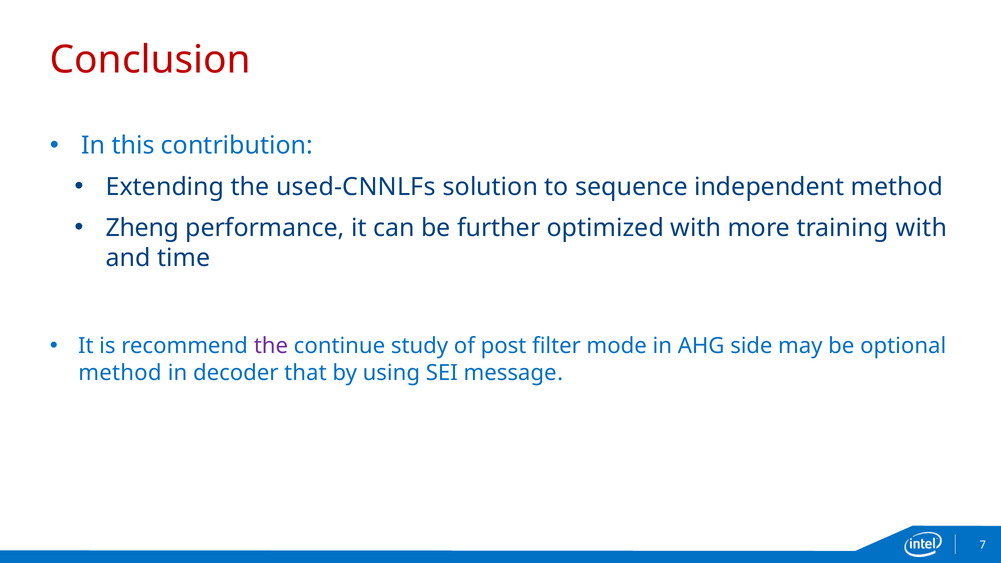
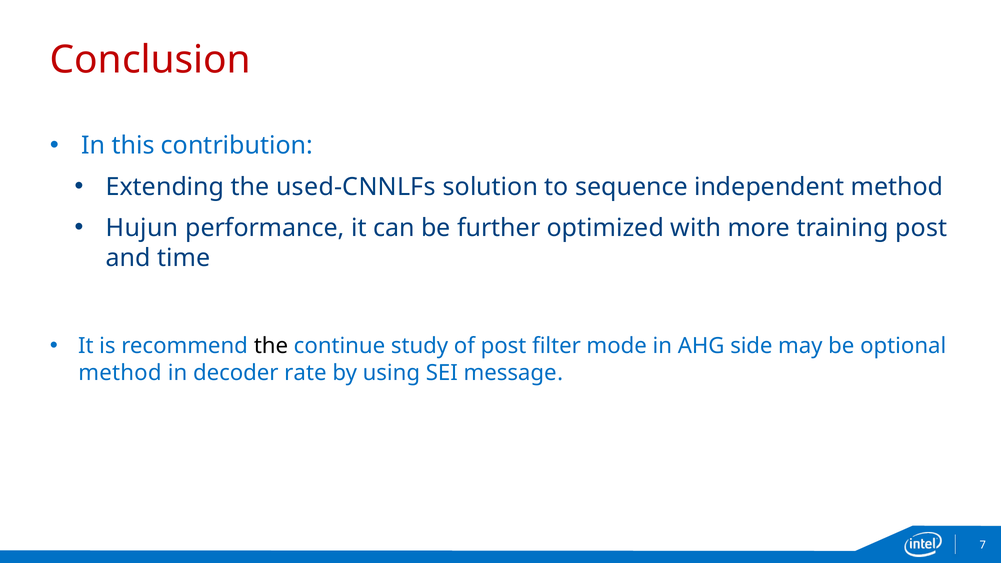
Zheng: Zheng -> Hujun
training with: with -> post
the at (271, 346) colour: purple -> black
that: that -> rate
